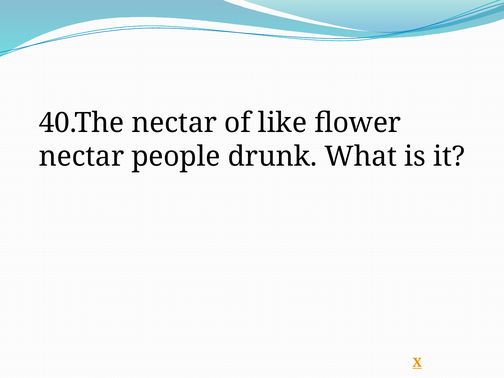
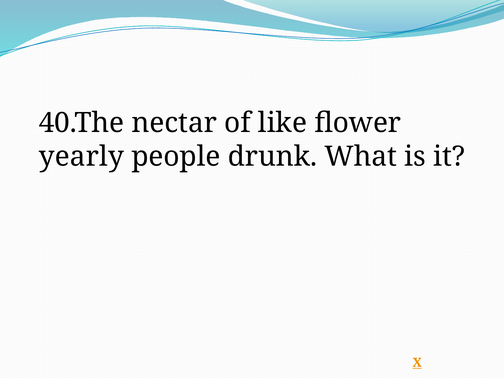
nectar at (81, 156): nectar -> yearly
